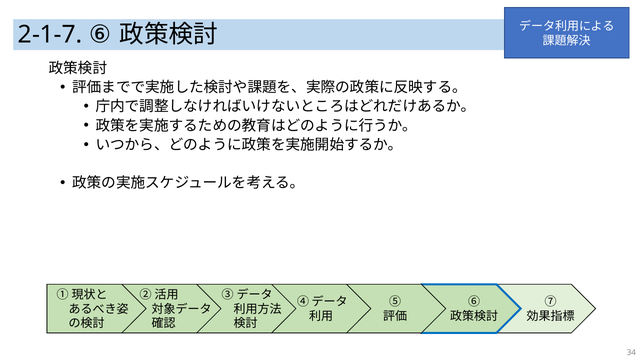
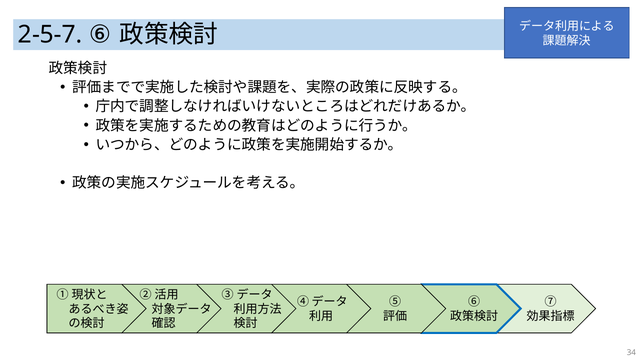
2-1-7: 2-1-7 -> 2-5-7
